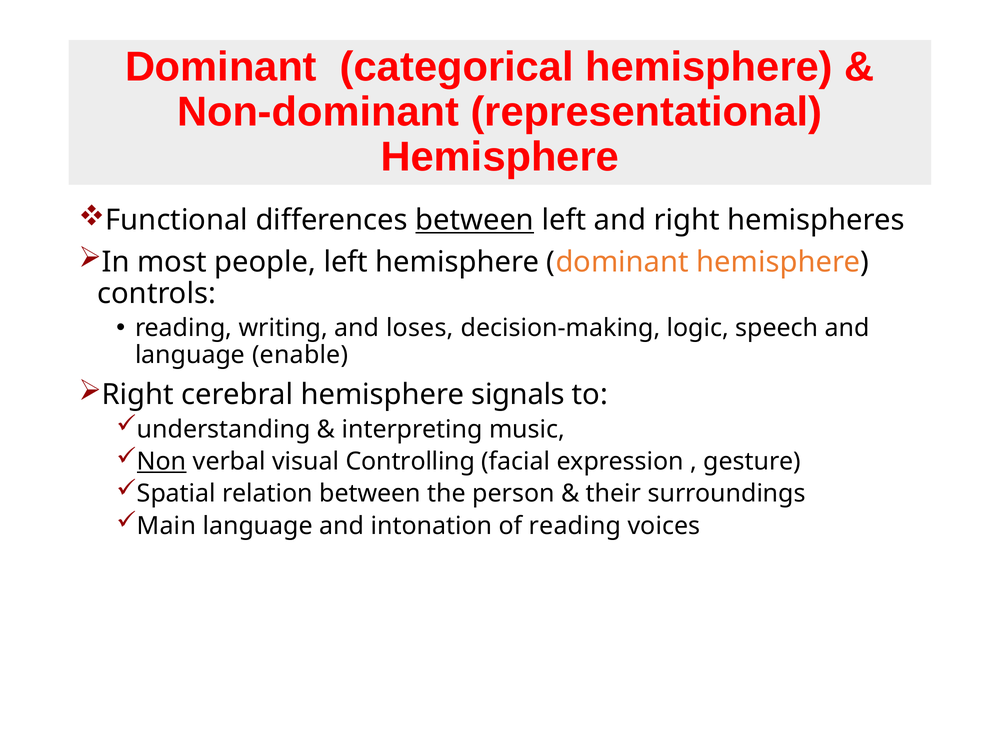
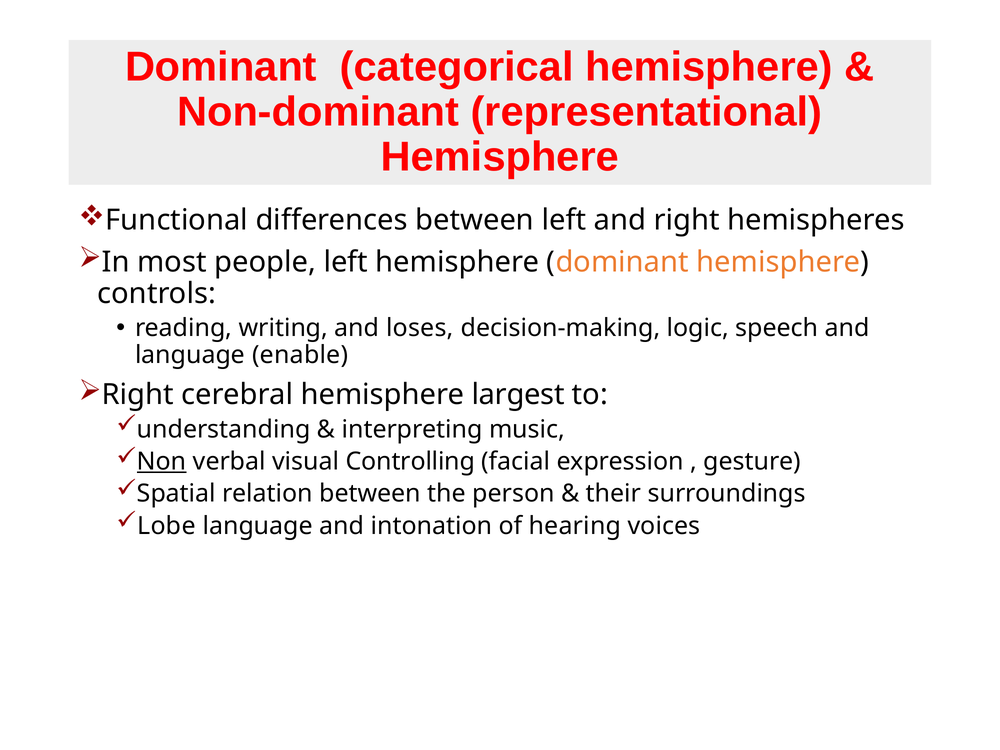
between at (475, 220) underline: present -> none
signals: signals -> largest
Main: Main -> Lobe
of reading: reading -> hearing
